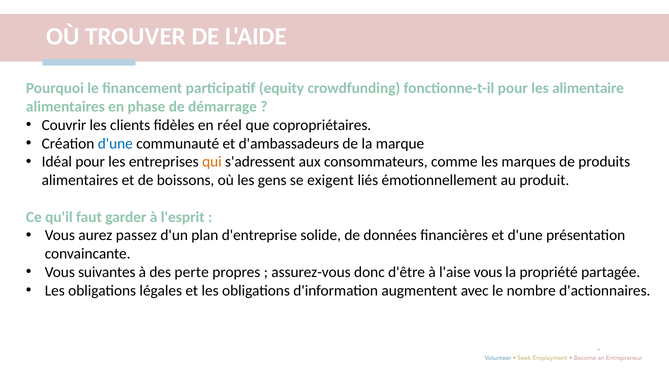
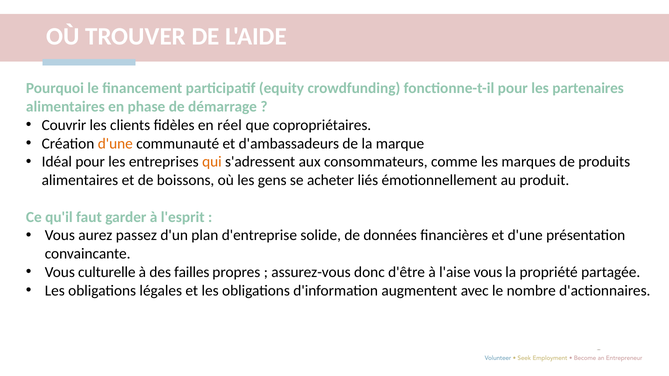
alimentaire: alimentaire -> partenaires
d'une at (115, 144) colour: blue -> orange
exigent: exigent -> acheter
suivantes: suivantes -> culturelle
perte: perte -> failles
